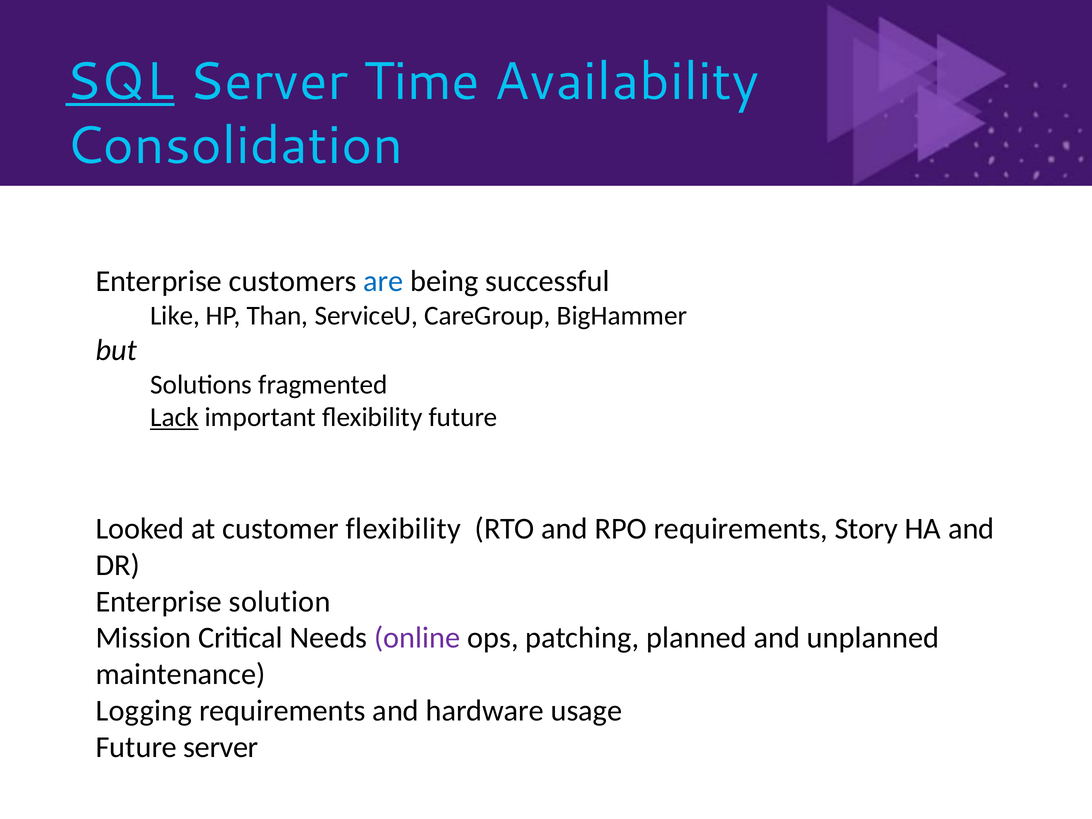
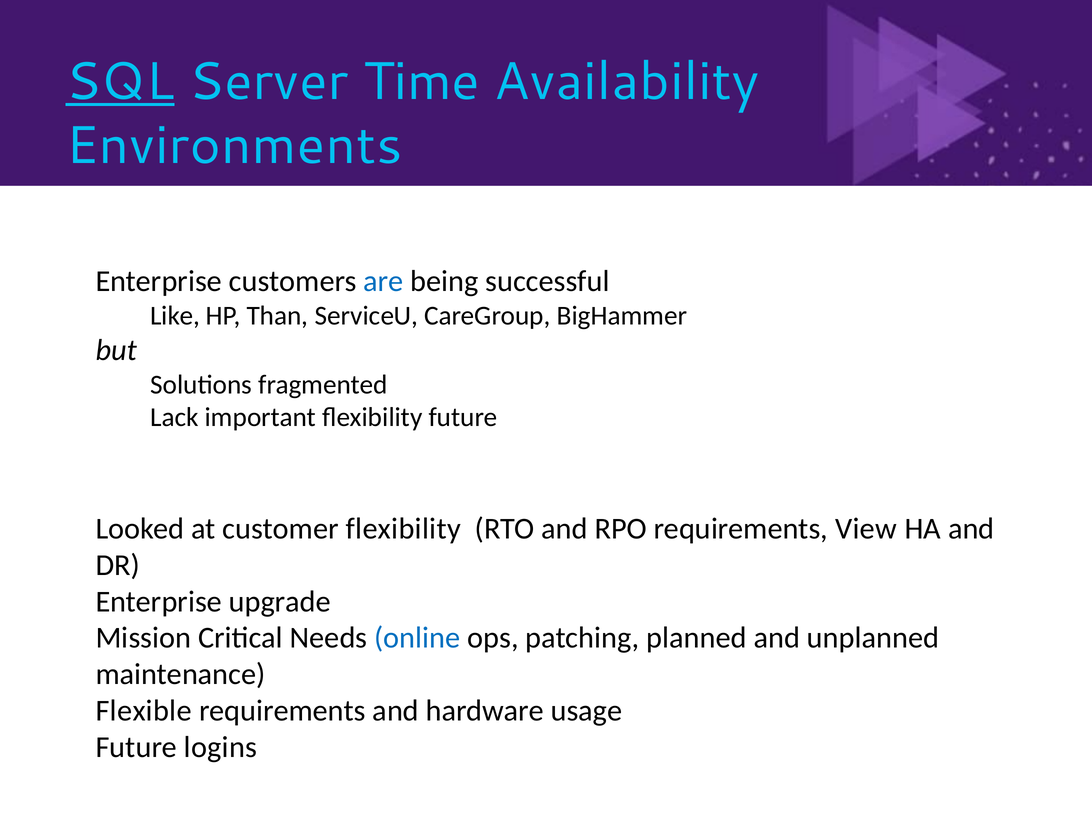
Consolidation: Consolidation -> Environments
Lack underline: present -> none
Story: Story -> View
solution: solution -> upgrade
online colour: purple -> blue
Logging: Logging -> Flexible
Future server: server -> logins
